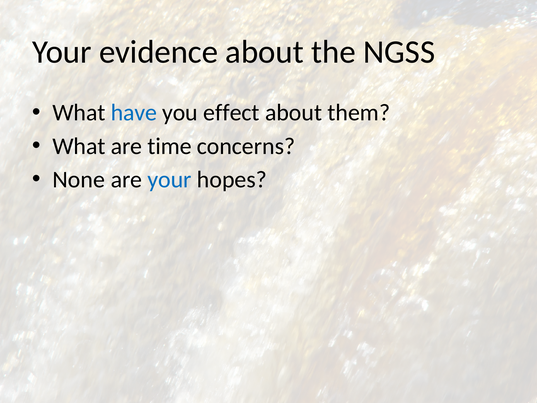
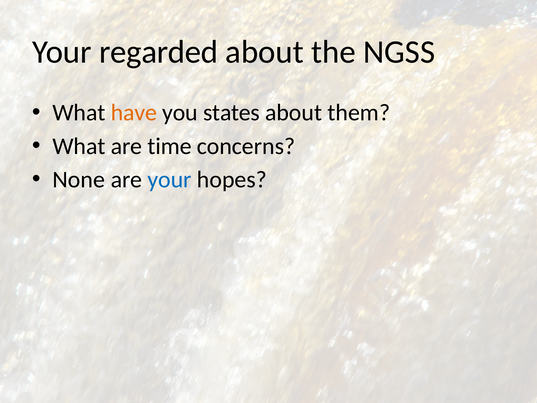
evidence: evidence -> regarded
have colour: blue -> orange
effect: effect -> states
